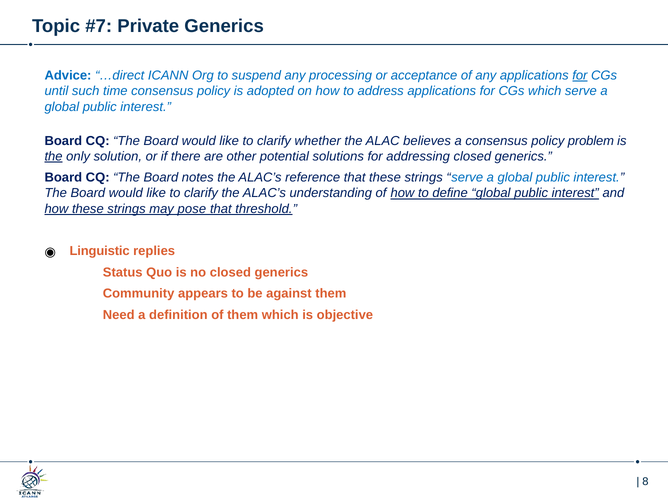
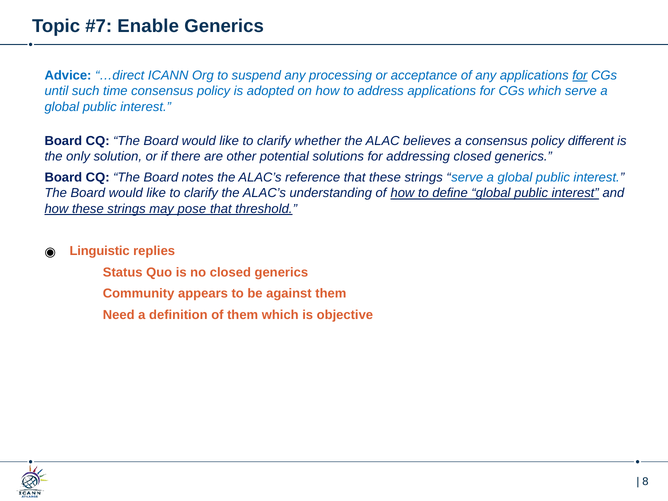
Private: Private -> Enable
problem: problem -> different
the at (54, 156) underline: present -> none
